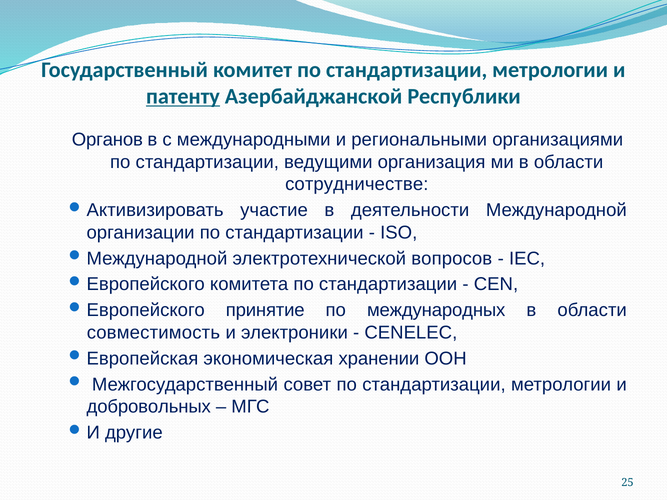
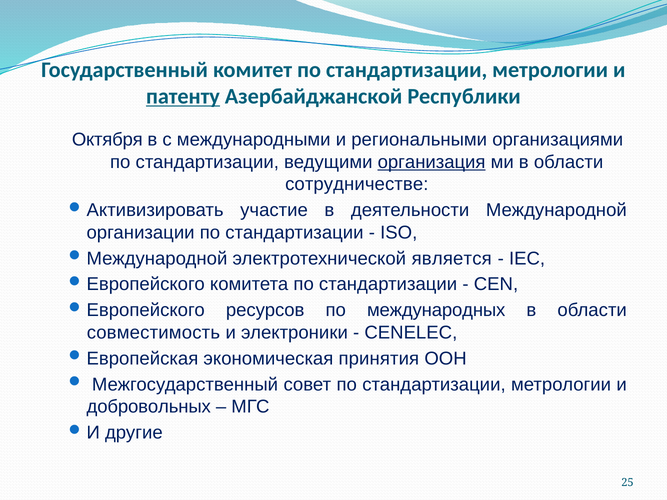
Органов: Органов -> Октября
организация underline: none -> present
вопросов: вопросов -> является
принятие: принятие -> ресурсов
хранении: хранении -> принятия
